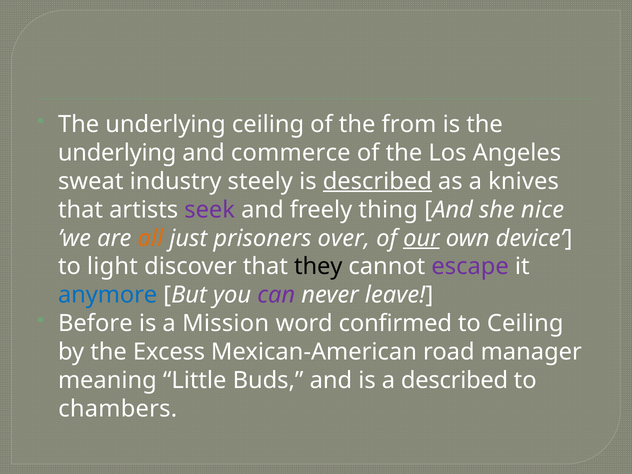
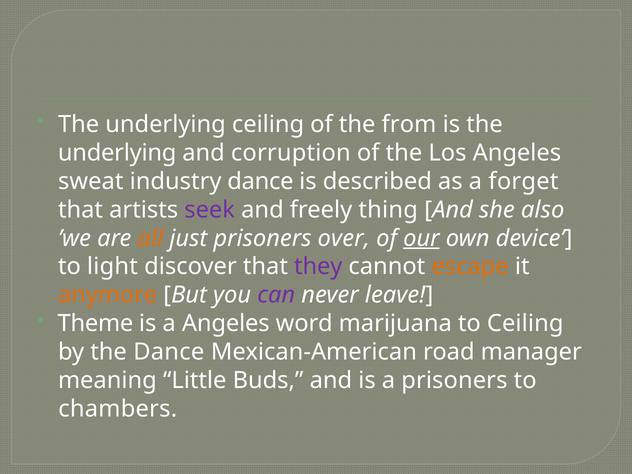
commerce: commerce -> corruption
industry steely: steely -> dance
described at (377, 181) underline: present -> none
knives: knives -> forget
nice: nice -> also
they colour: black -> purple
escape colour: purple -> orange
anymore colour: blue -> orange
Before: Before -> Theme
a Mission: Mission -> Angeles
confirmed: confirmed -> marijuana
the Excess: Excess -> Dance
a described: described -> prisoners
